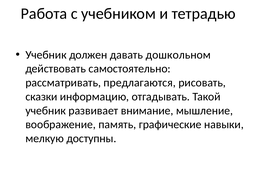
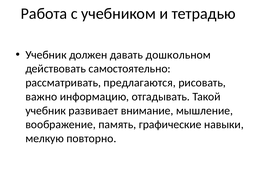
сказки: сказки -> важно
доступны: доступны -> повторно
